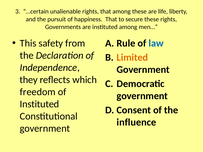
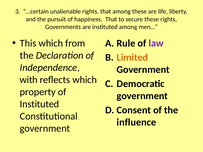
This safety: safety -> which
law colour: blue -> purple
they: they -> with
freedom: freedom -> property
